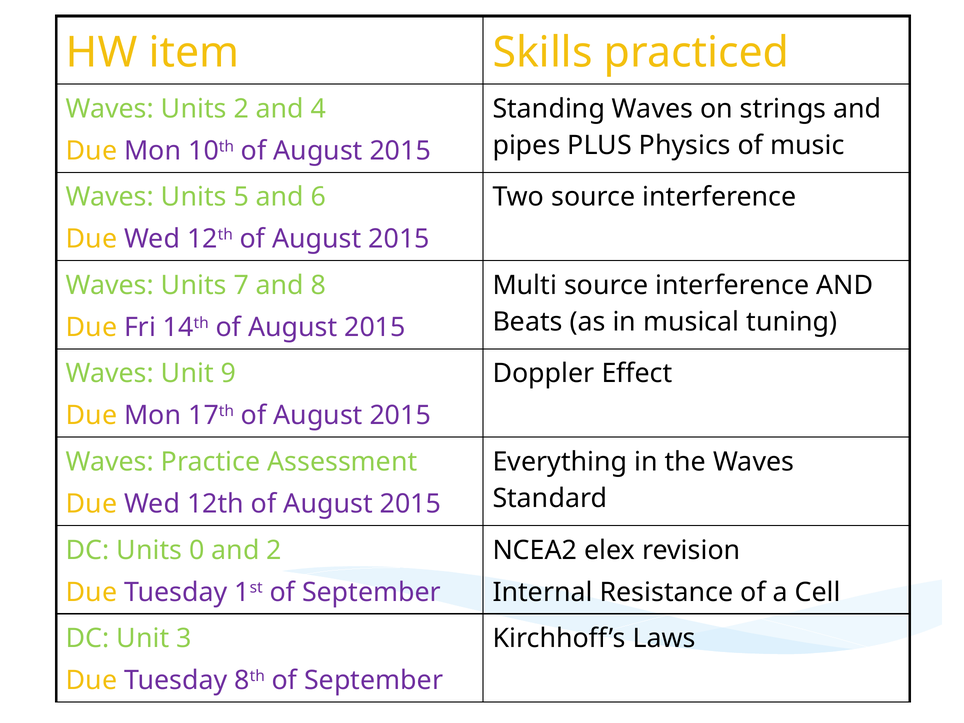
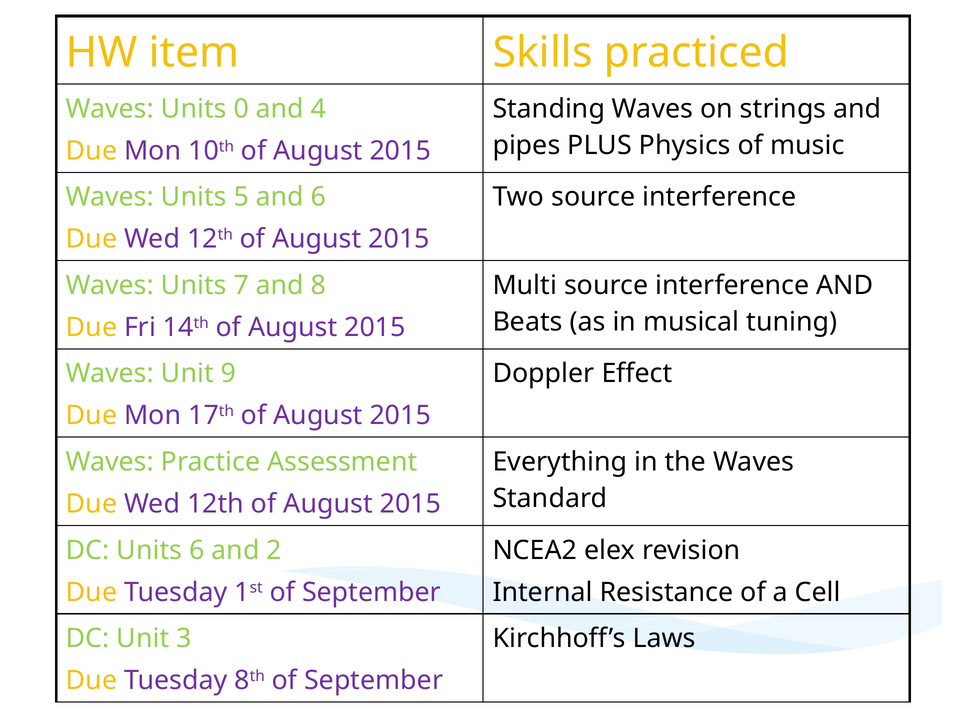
Units 2: 2 -> 0
Units 0: 0 -> 6
